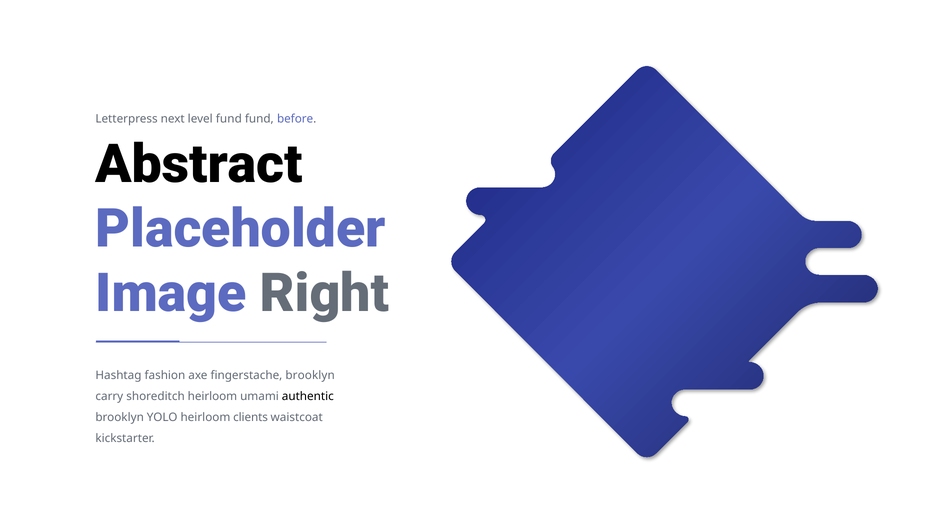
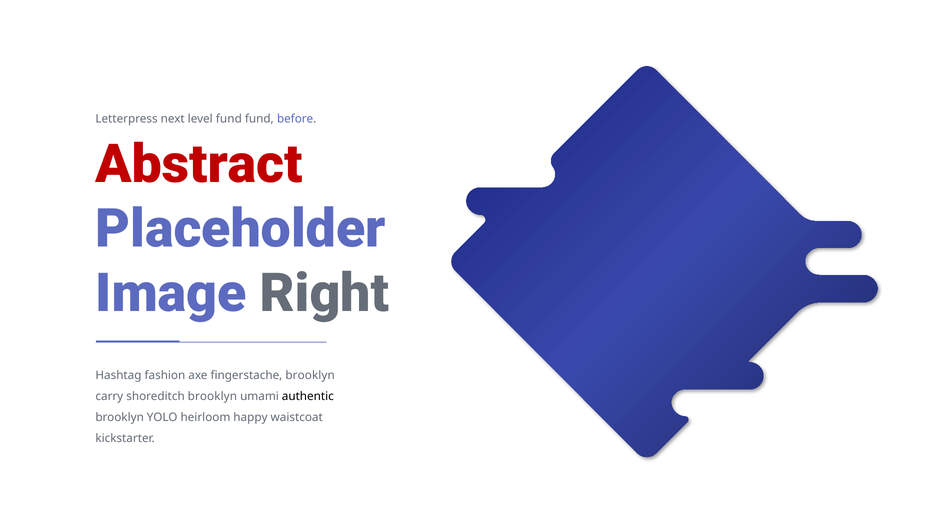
Abstract colour: black -> red
shoreditch heirloom: heirloom -> brooklyn
clients: clients -> happy
